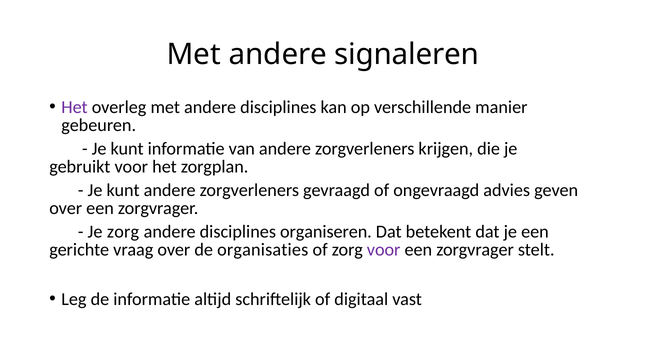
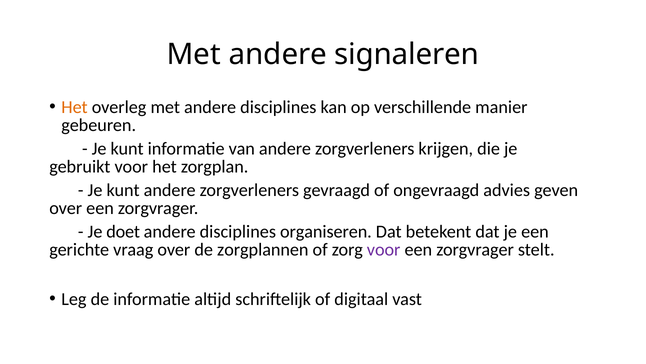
Het at (75, 107) colour: purple -> orange
Je zorg: zorg -> doet
organisaties: organisaties -> zorgplannen
